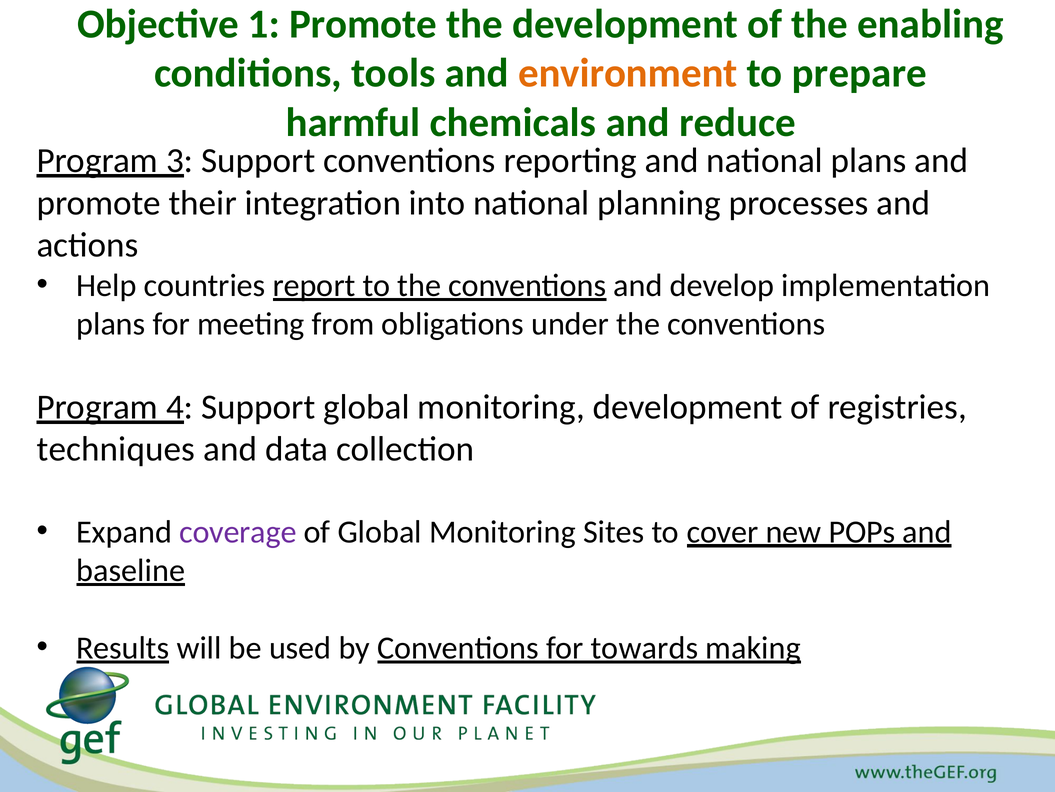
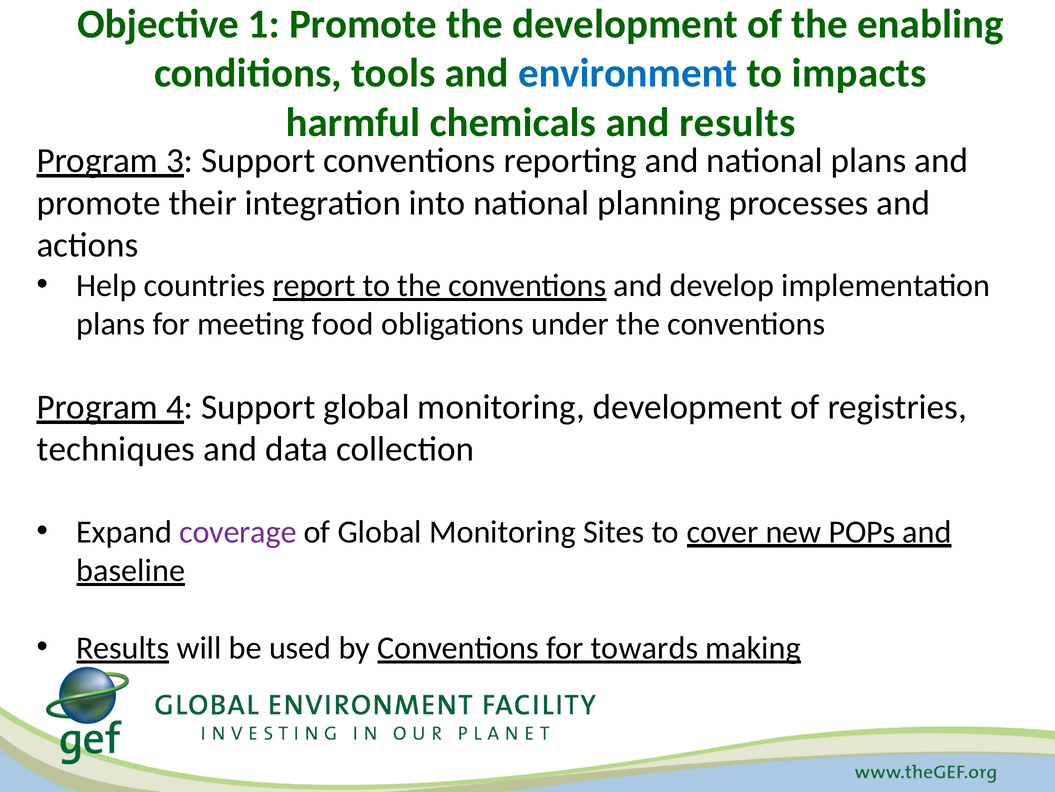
environment colour: orange -> blue
prepare: prepare -> impacts
and reduce: reduce -> results
from: from -> food
